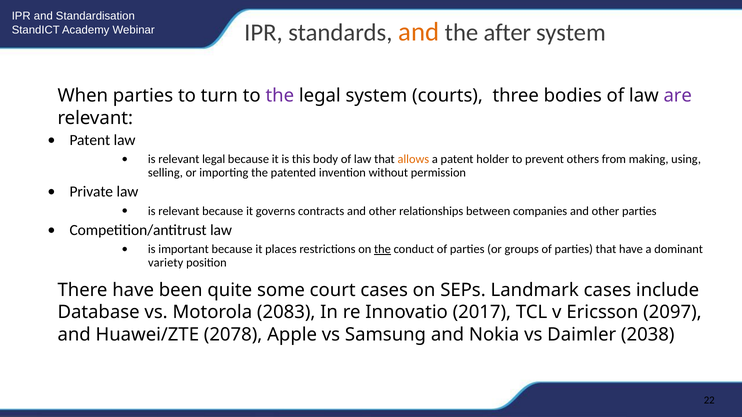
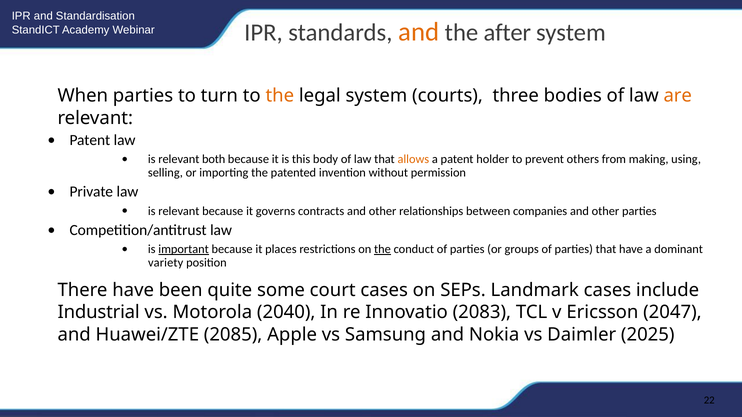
the at (280, 96) colour: purple -> orange
are colour: purple -> orange
relevant legal: legal -> both
important underline: none -> present
Database: Database -> Industrial
2083: 2083 -> 2040
2017: 2017 -> 2083
2097: 2097 -> 2047
2078: 2078 -> 2085
2038: 2038 -> 2025
